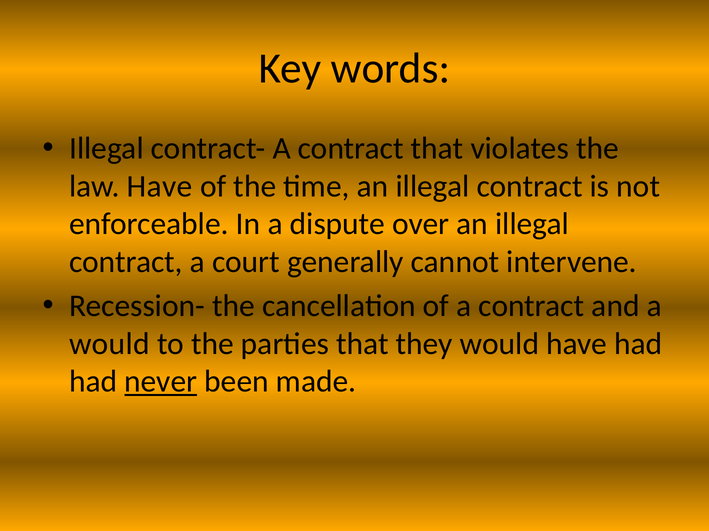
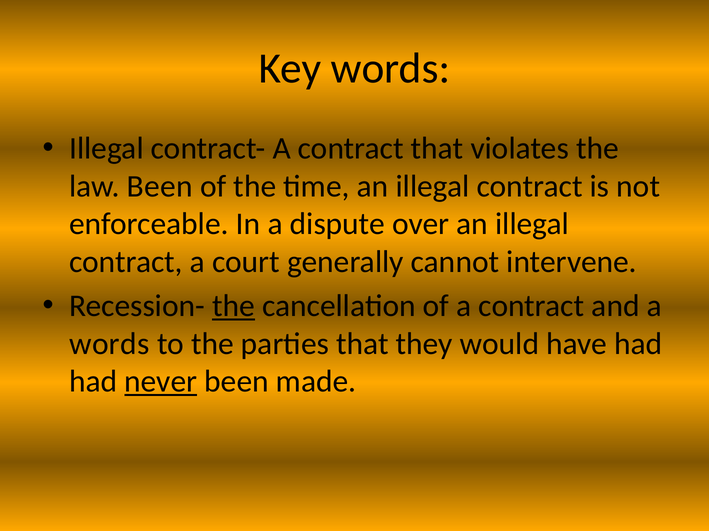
law Have: Have -> Been
the at (234, 306) underline: none -> present
would at (109, 344): would -> words
